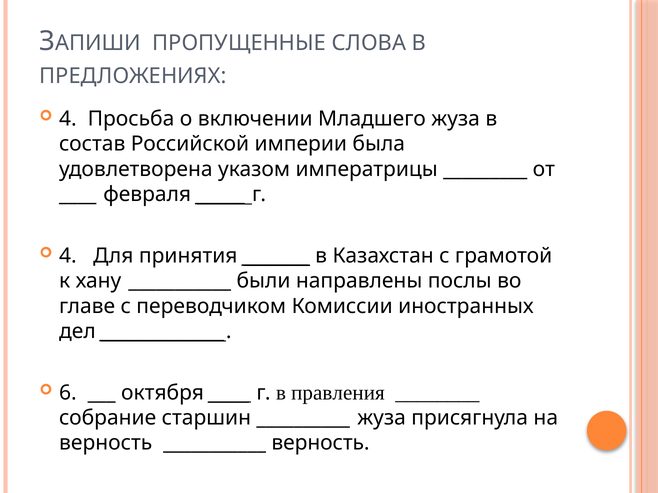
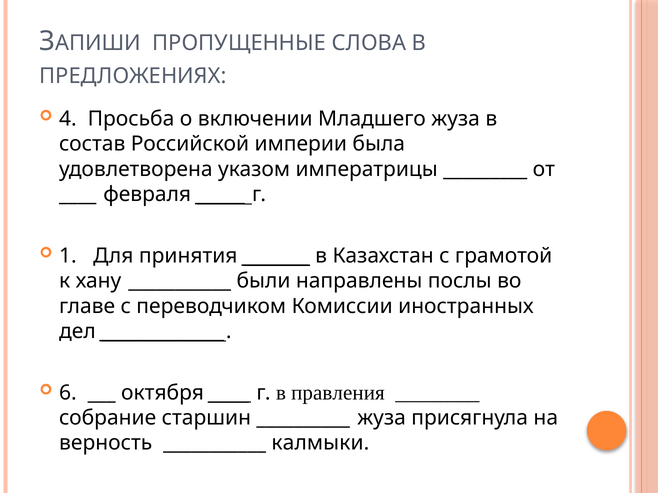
4 at (68, 256): 4 -> 1
верность at (320, 443): верность -> калмыки
